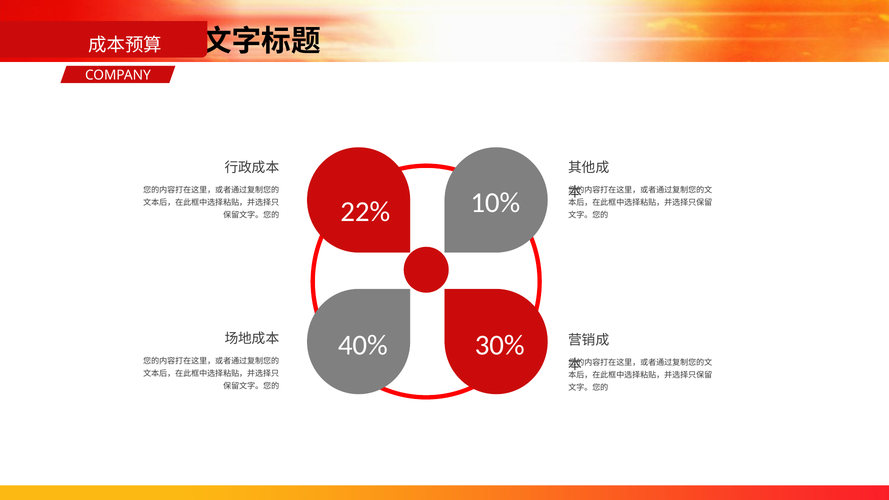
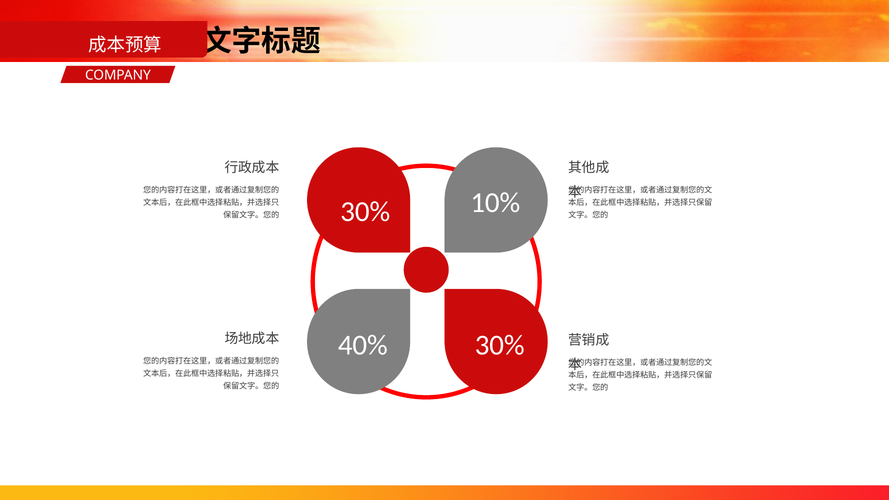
22% at (365, 212): 22% -> 30%
